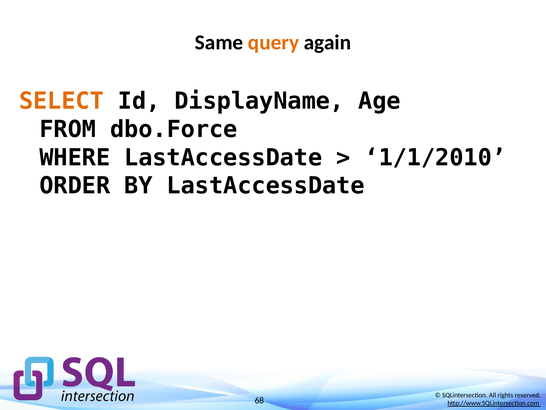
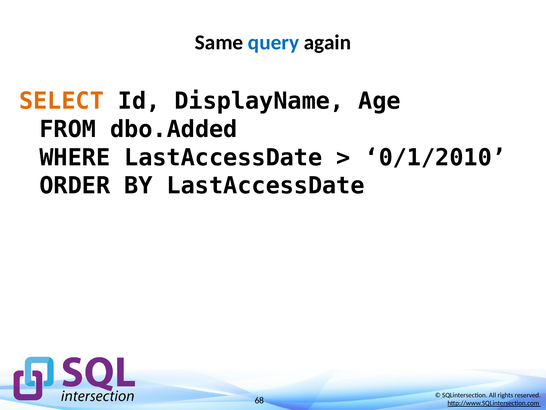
query colour: orange -> blue
dbo.Force: dbo.Force -> dbo.Added
1/1/2010: 1/1/2010 -> 0/1/2010
